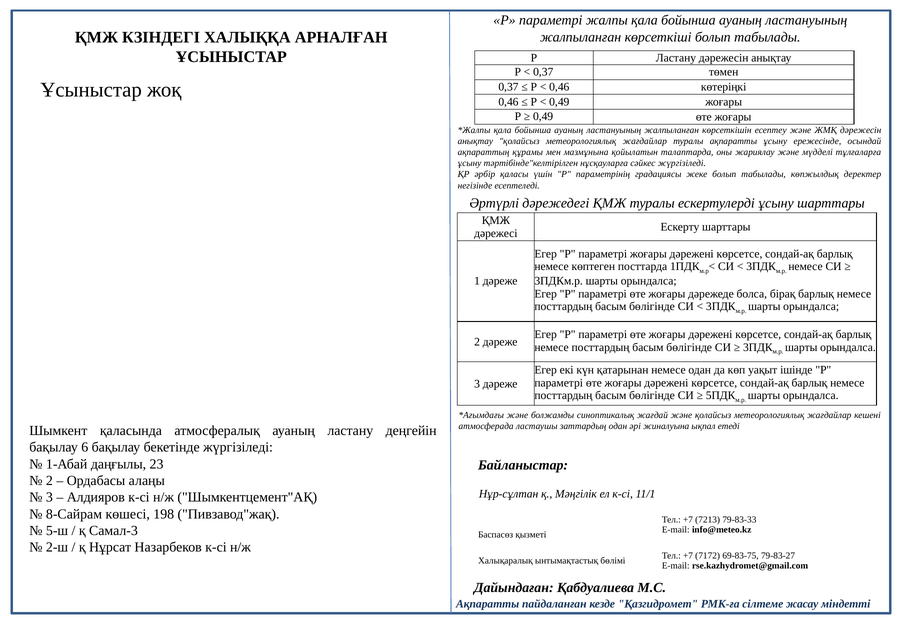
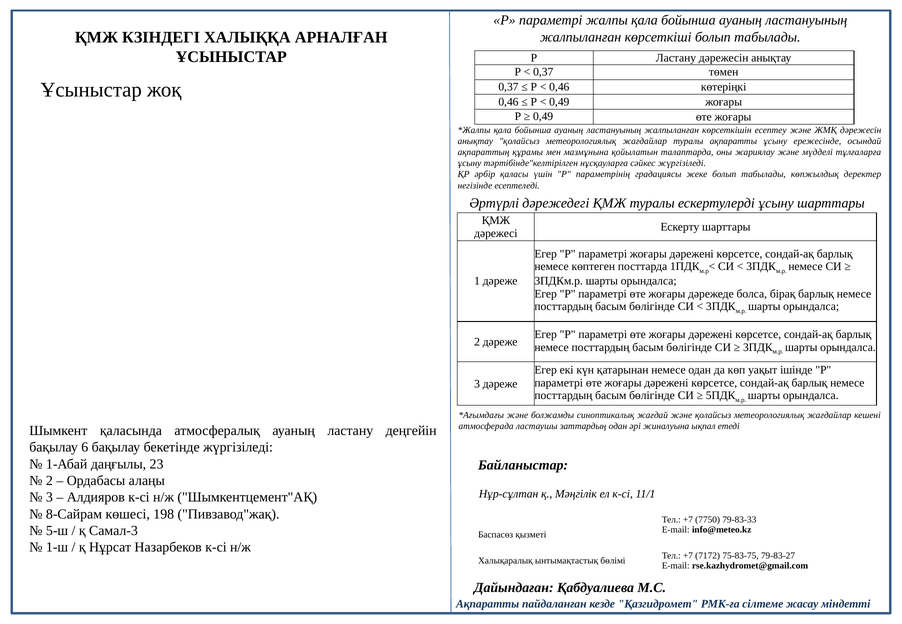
7213: 7213 -> 7750
2-ш: 2-ш -> 1-ш
69-83-75: 69-83-75 -> 75-83-75
